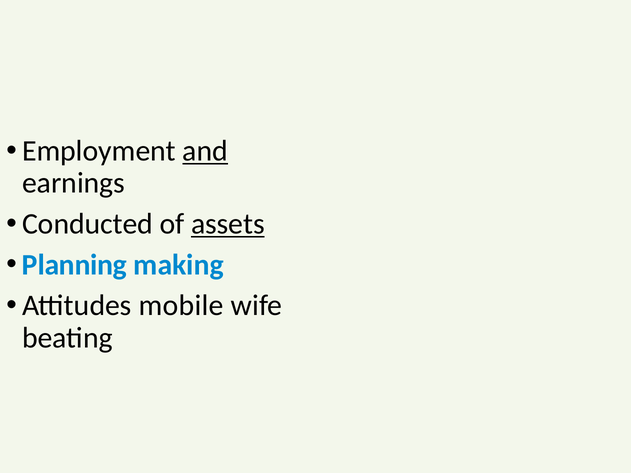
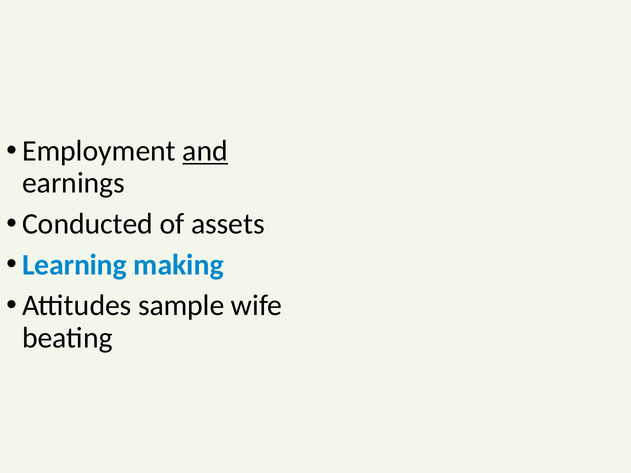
assets underline: present -> none
Planning: Planning -> Learning
mobile: mobile -> sample
